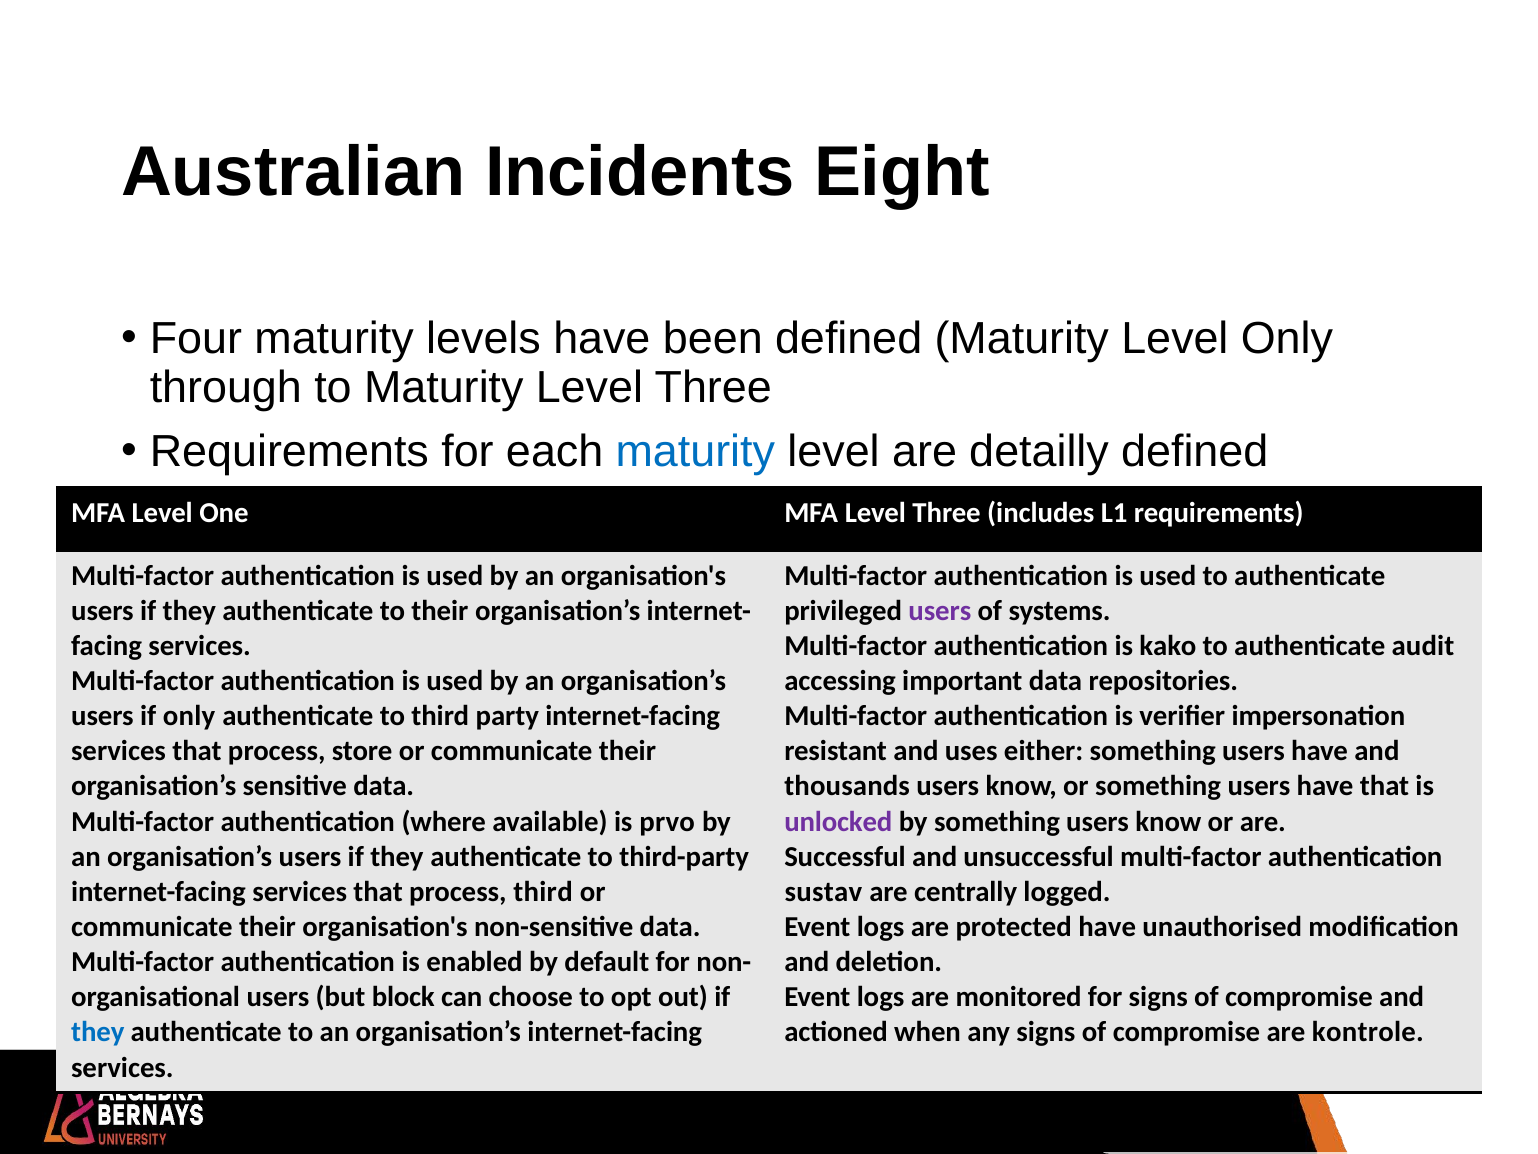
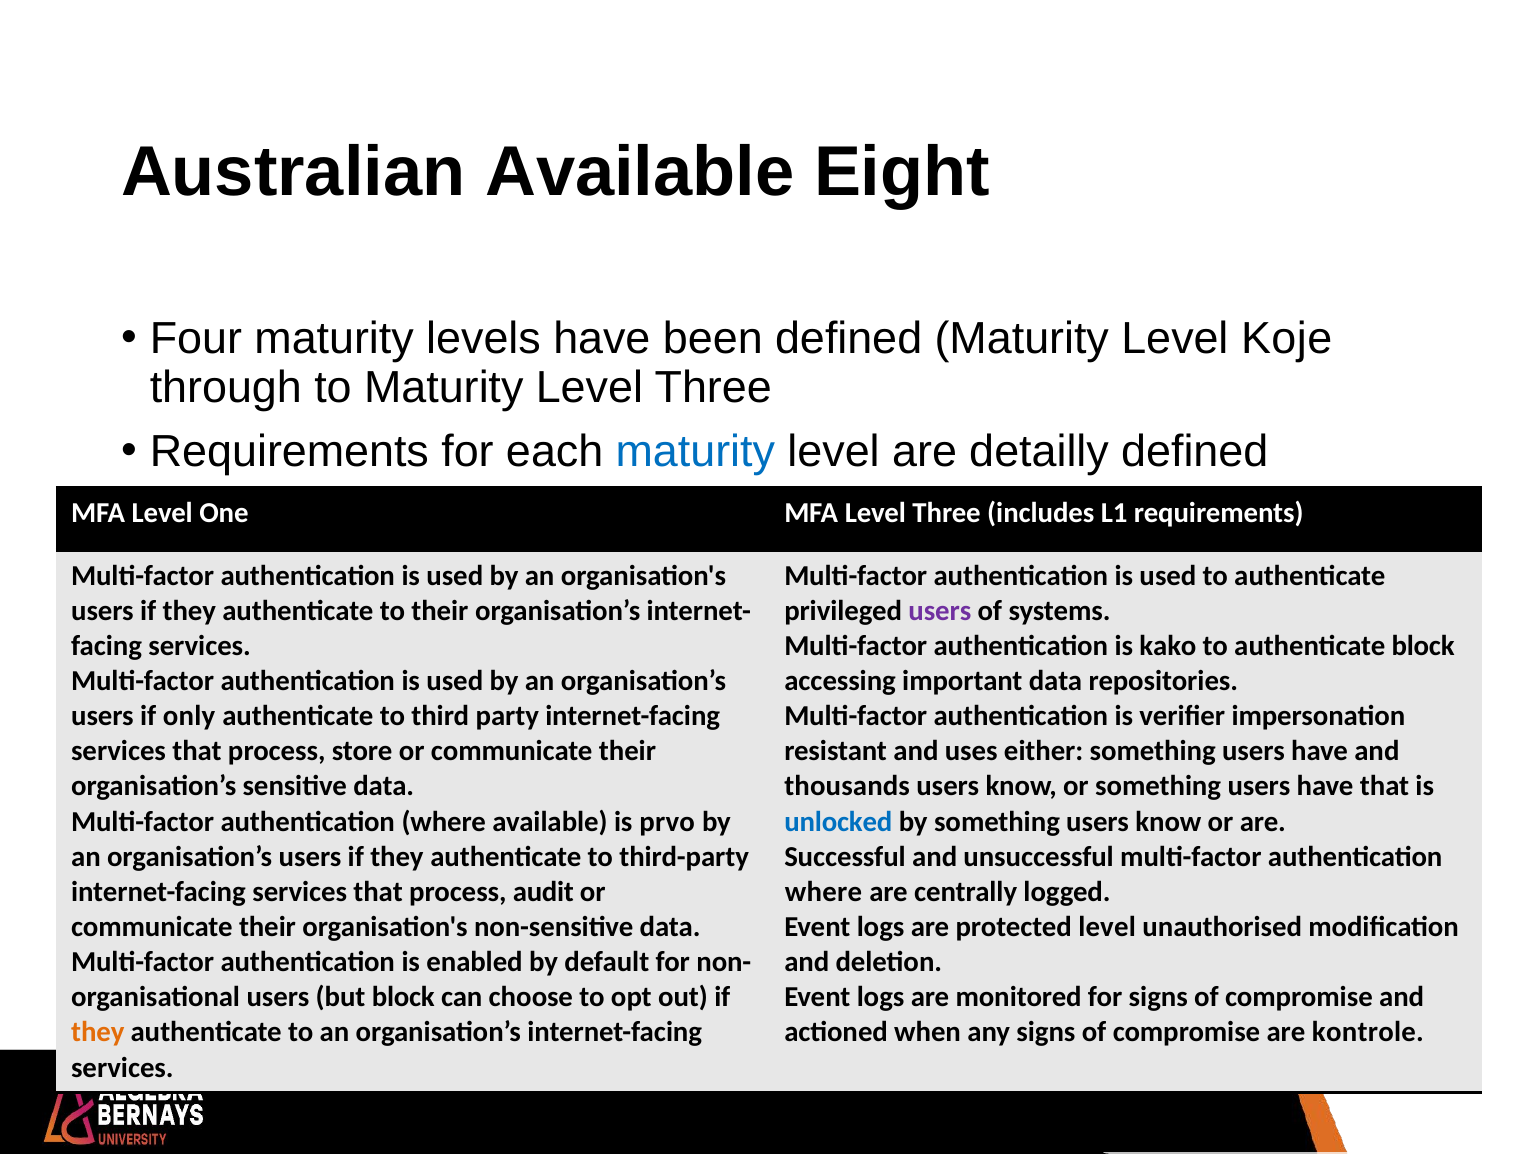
Australian Incidents: Incidents -> Available
Level Only: Only -> Koje
authenticate audit: audit -> block
unlocked colour: purple -> blue
process third: third -> audit
sustav at (823, 891): sustav -> where
protected have: have -> level
they at (98, 1032) colour: blue -> orange
